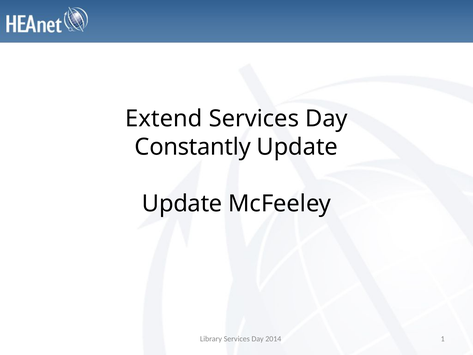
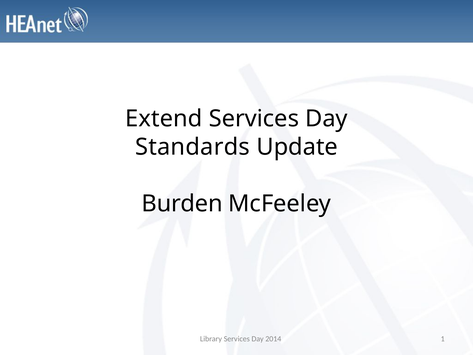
Constantly: Constantly -> Standards
Update at (182, 204): Update -> Burden
